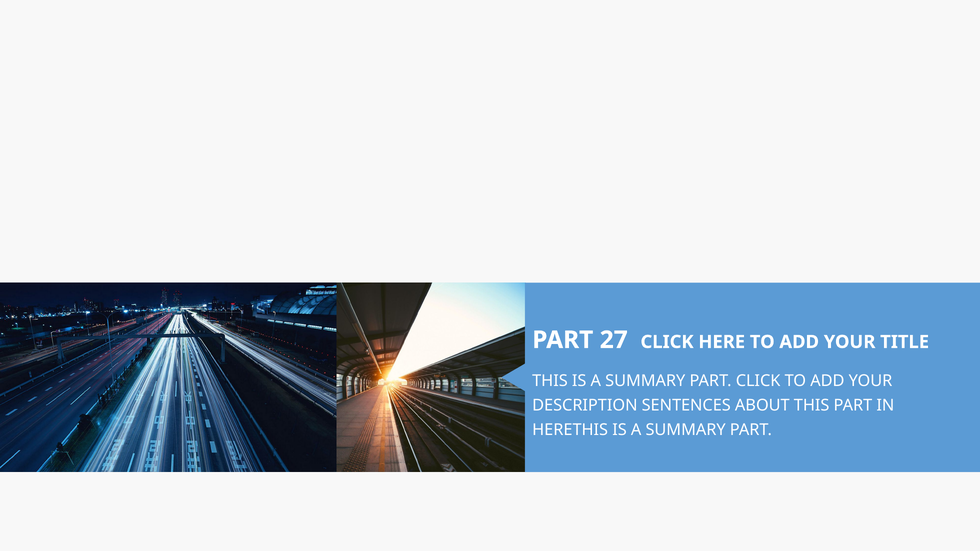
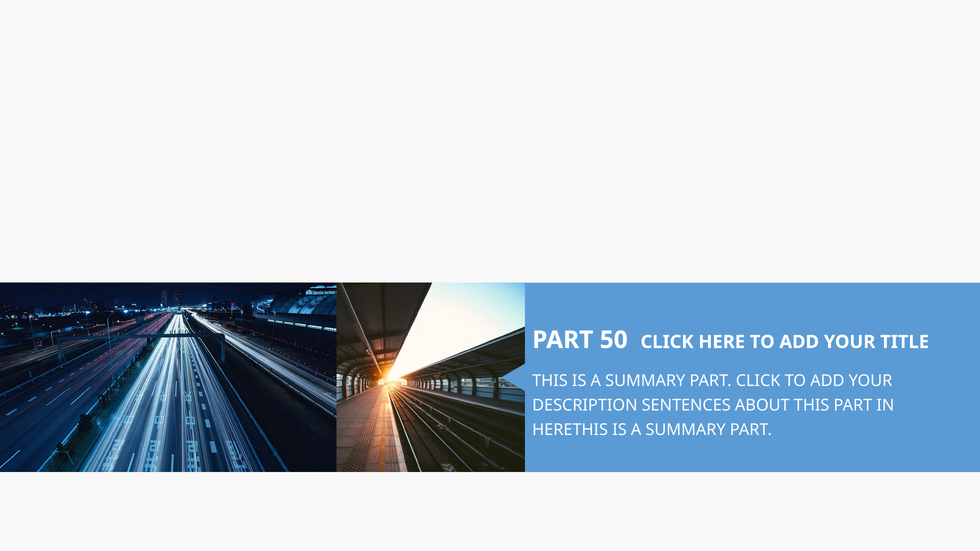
27: 27 -> 50
